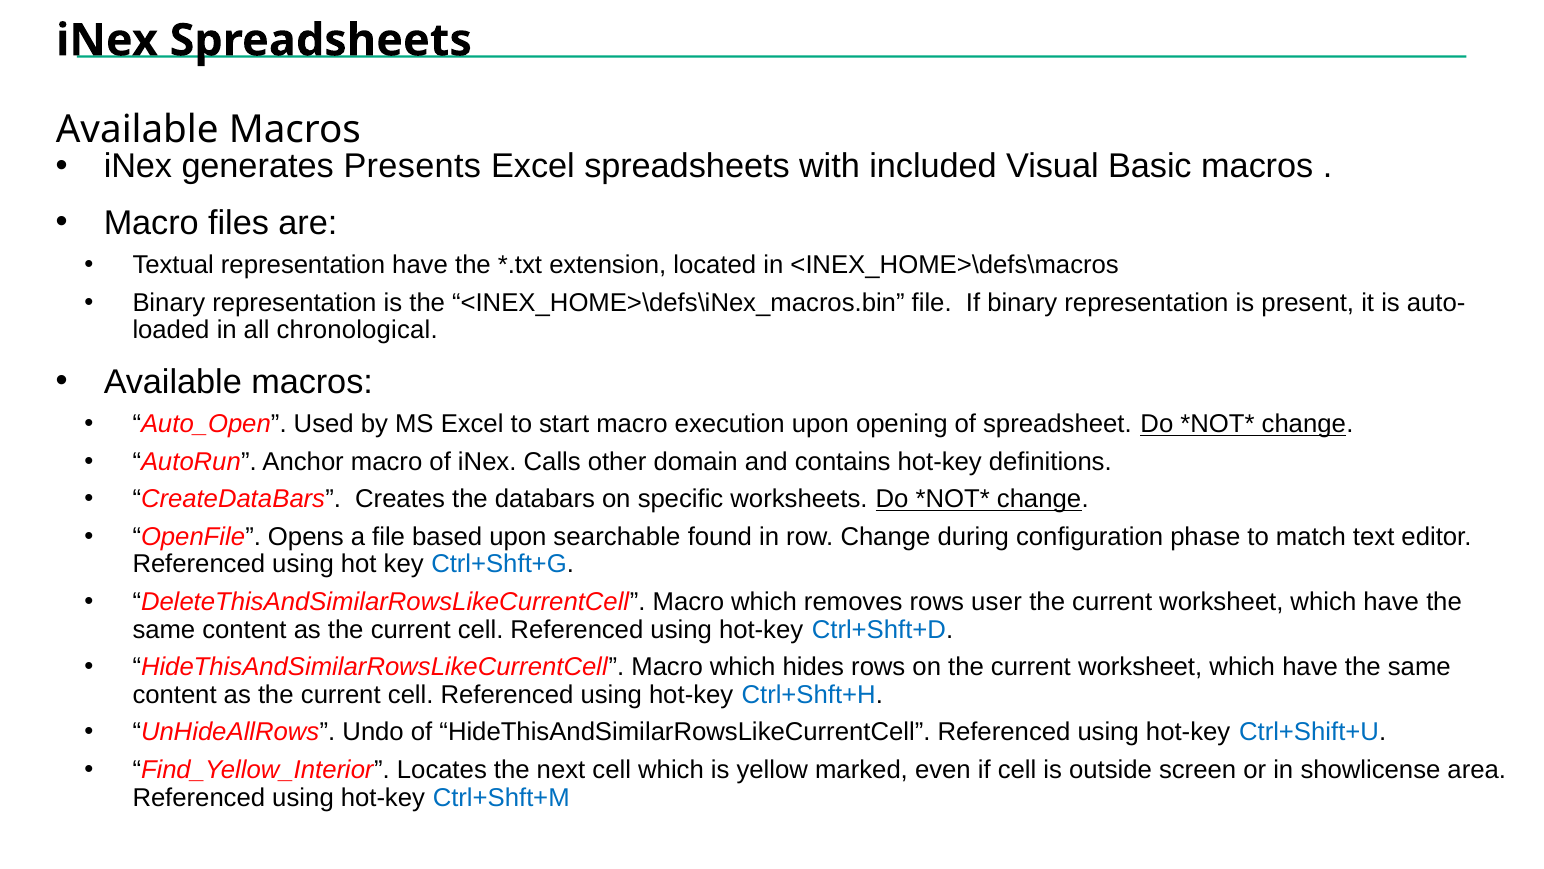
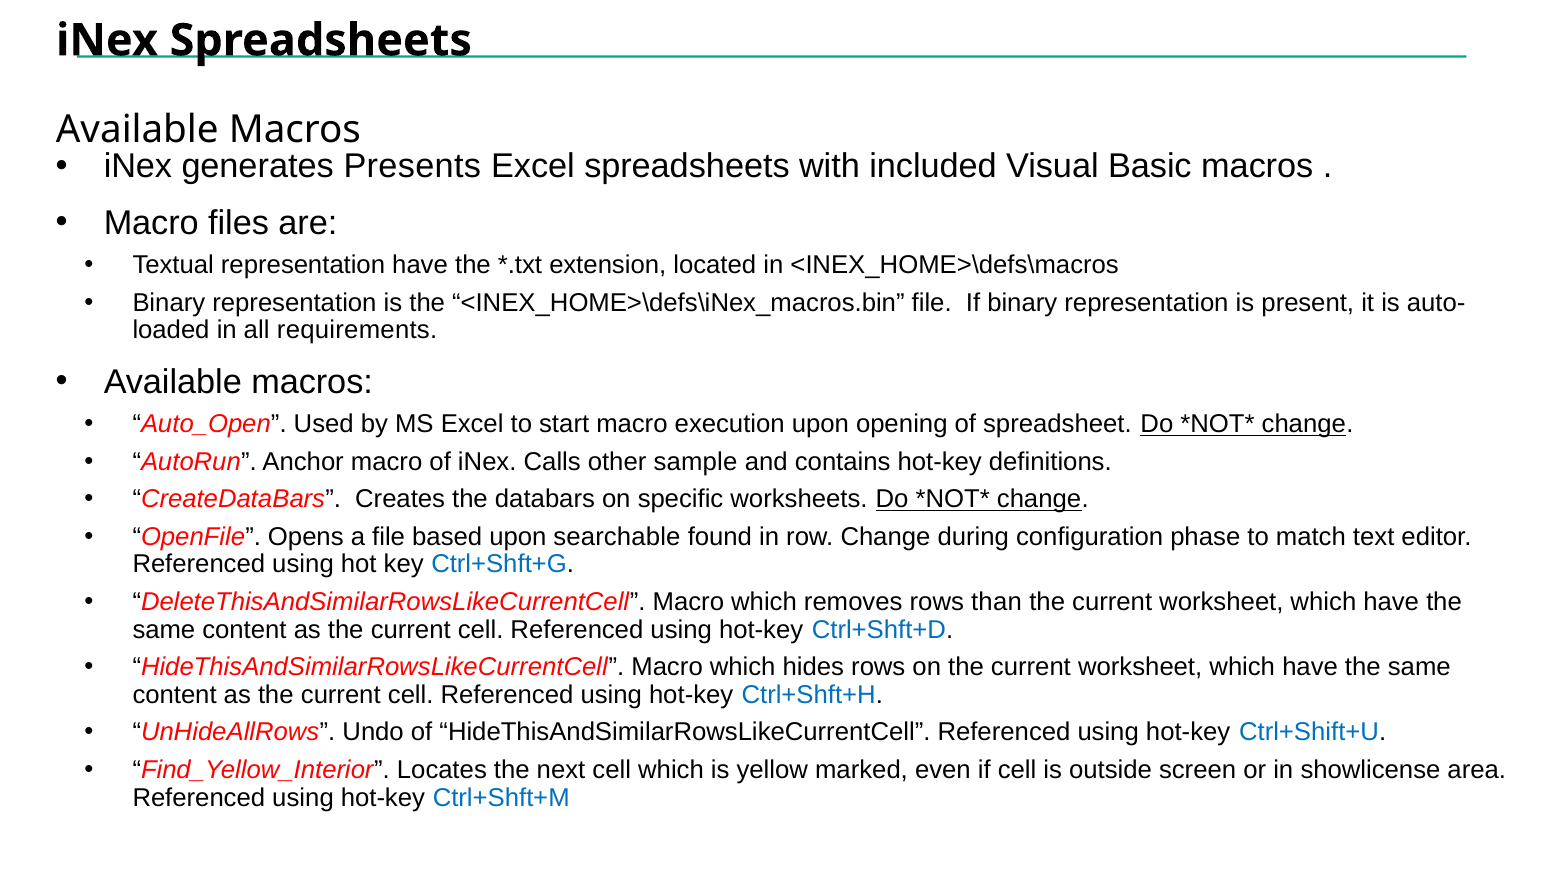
chronological: chronological -> requirements
domain: domain -> sample
user: user -> than
